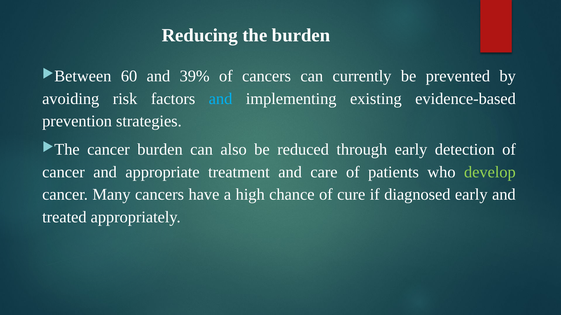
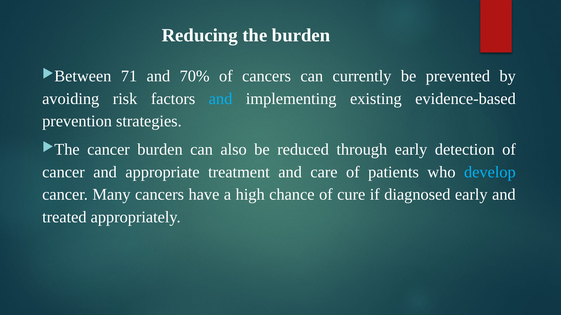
60: 60 -> 71
39%: 39% -> 70%
develop colour: light green -> light blue
